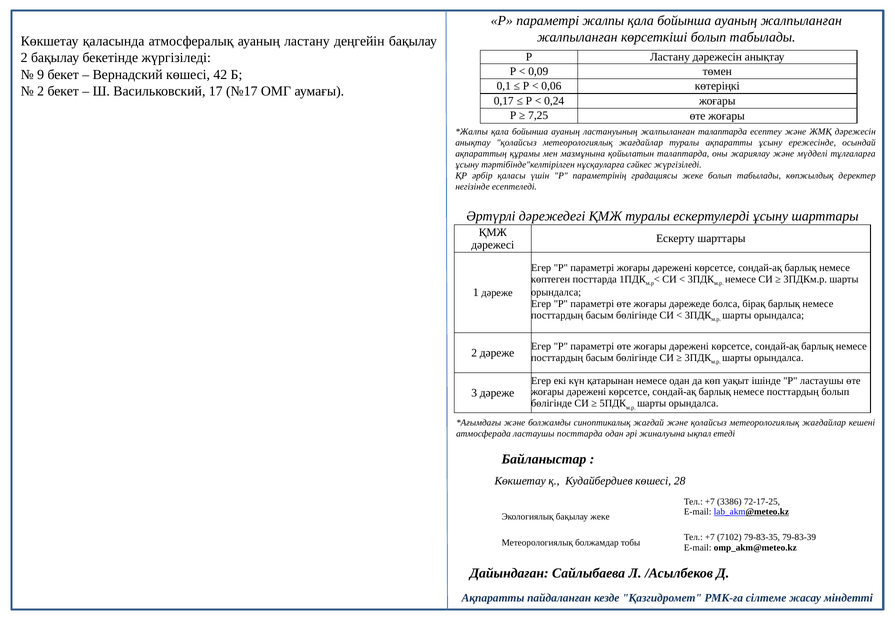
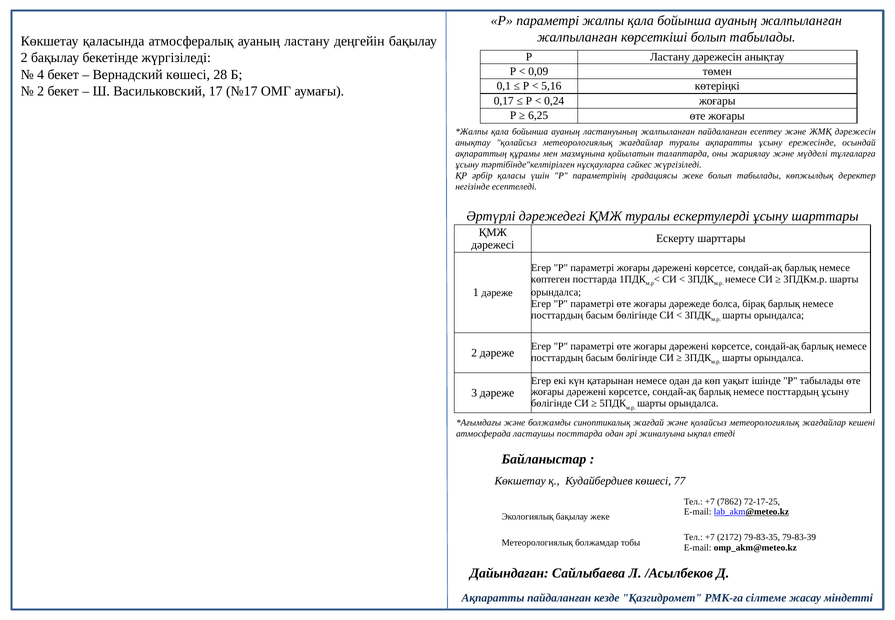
9: 9 -> 4
42: 42 -> 28
0,06: 0,06 -> 5,16
7,25: 7,25 -> 6,25
жалпыланған талаптарда: талаптарда -> пайдаланған
Р ластаушы: ластаушы -> табылады
посттардың болып: болып -> ұсыну
28: 28 -> 77
3386: 3386 -> 7862
7102: 7102 -> 2172
